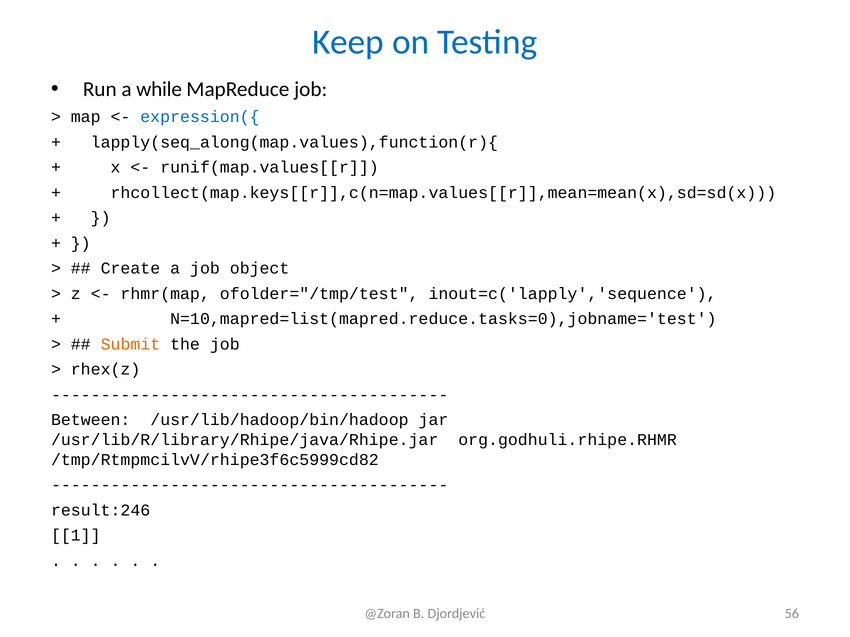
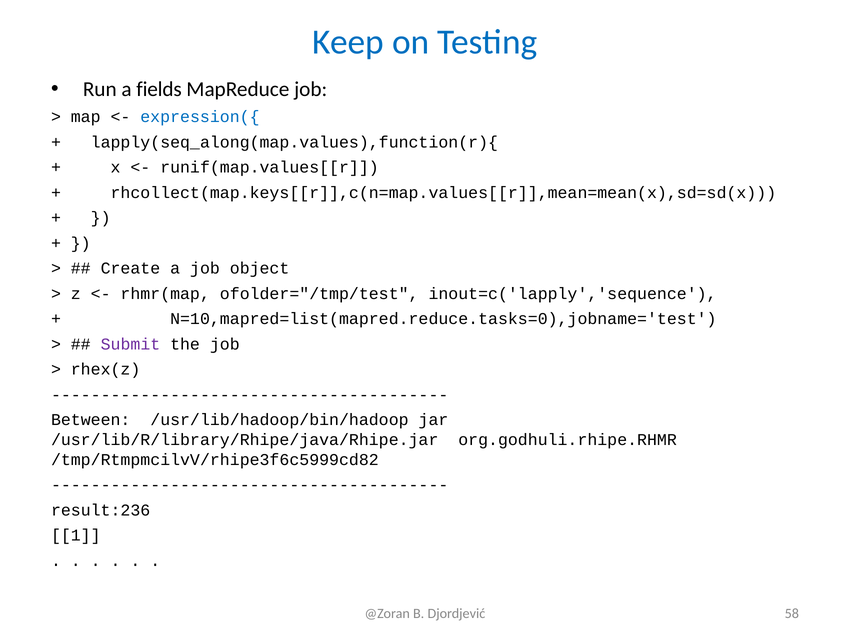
while: while -> fields
Submit colour: orange -> purple
result:246: result:246 -> result:236
56: 56 -> 58
